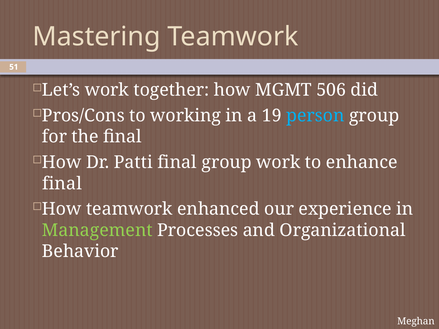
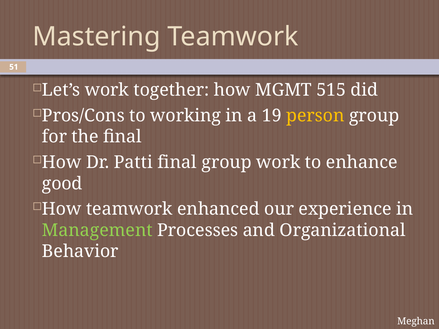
506: 506 -> 515
person colour: light blue -> yellow
final at (62, 184): final -> good
